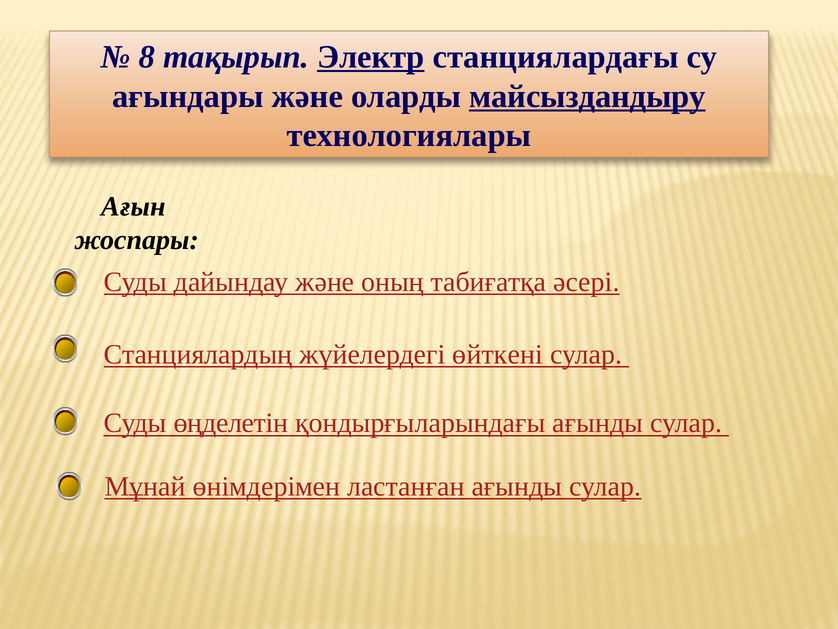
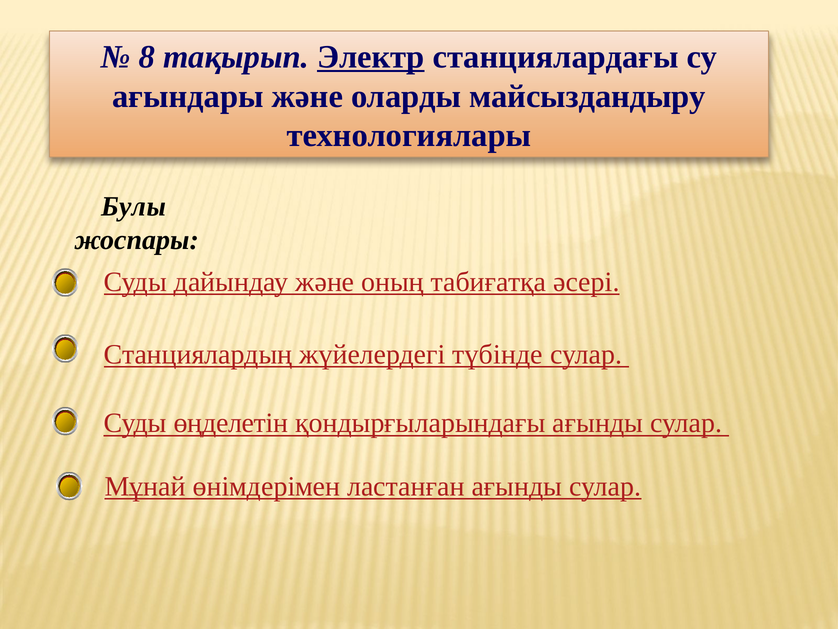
майсыздандыру underline: present -> none
Ағын: Ағын -> Булы
өйткені: өйткені -> түбінде
